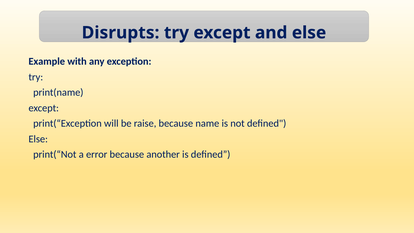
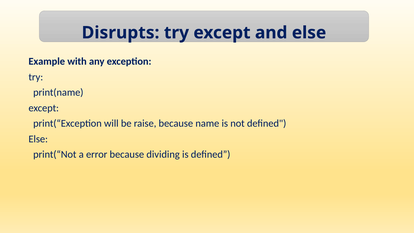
another: another -> dividing
